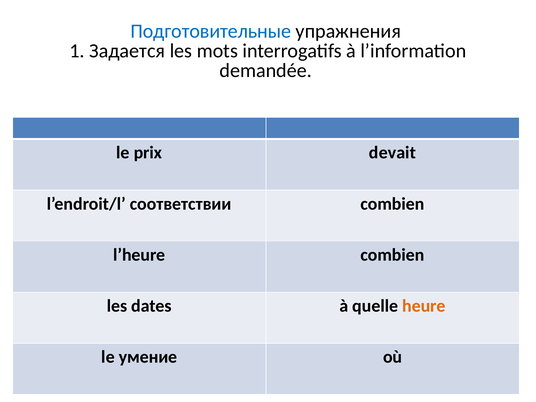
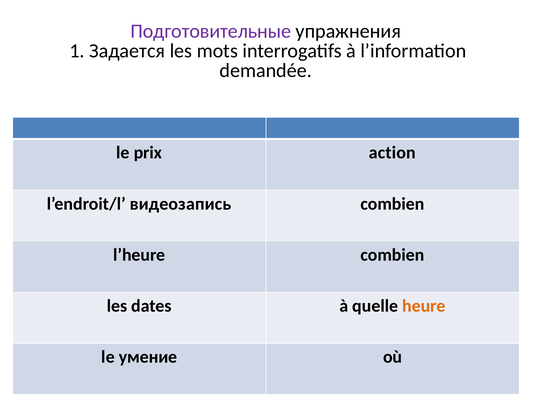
Подготовительные colour: blue -> purple
devait: devait -> action
соответствии: соответствии -> видеозапись
